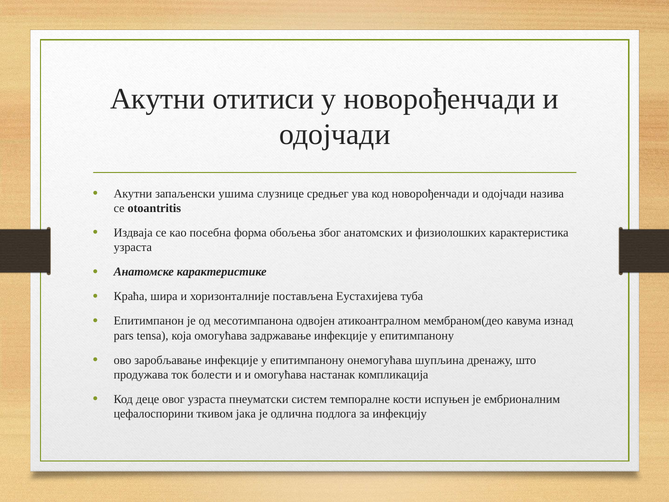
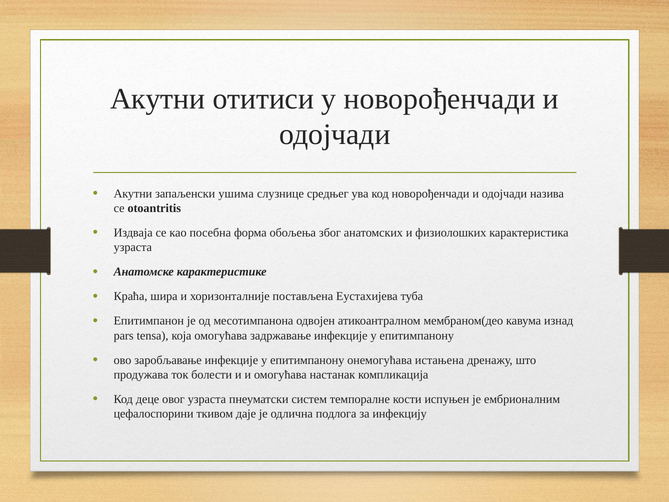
шупљина: шупљина -> истањена
јака: јака -> даје
